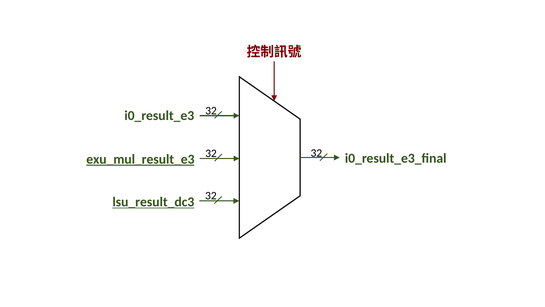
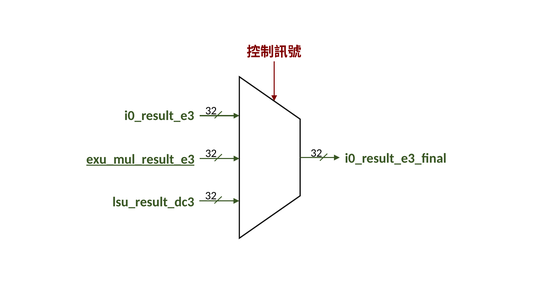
lsu_result_dc3 underline: present -> none
